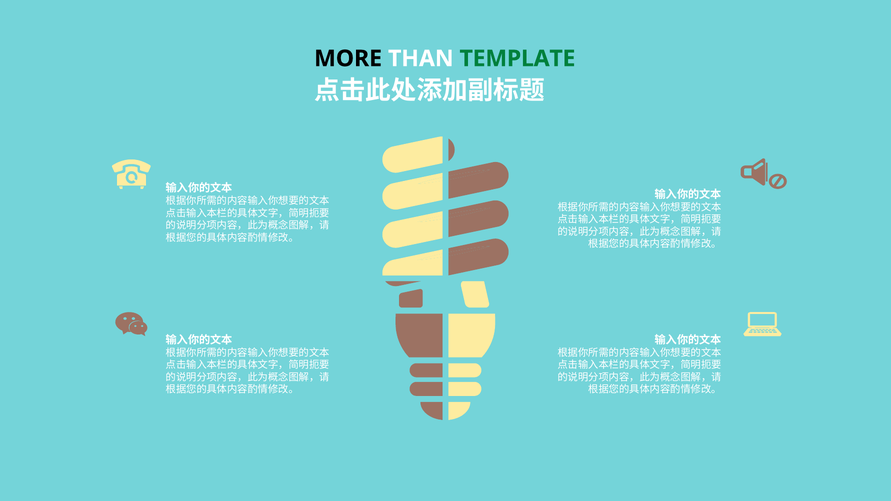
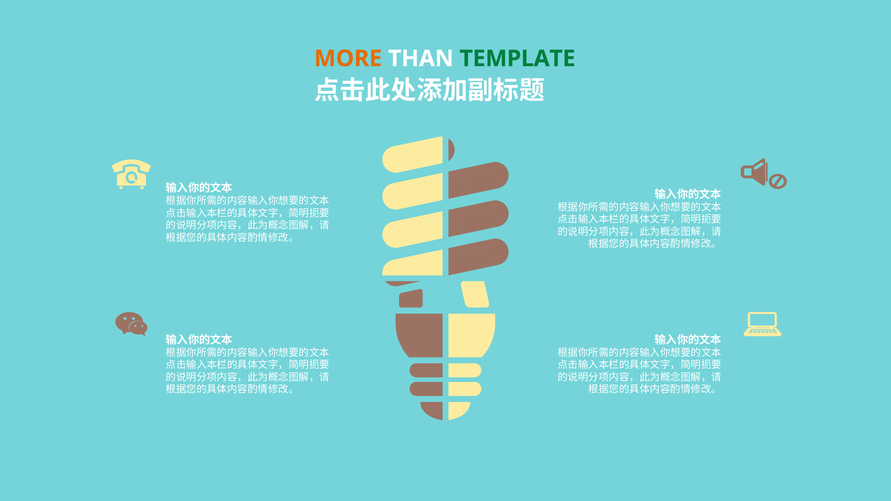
MORE colour: black -> orange
